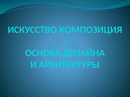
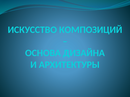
КОМПОЗИЦИЯ: КОМПОЗИЦИЯ -> КОМПОЗИЦИЙ
